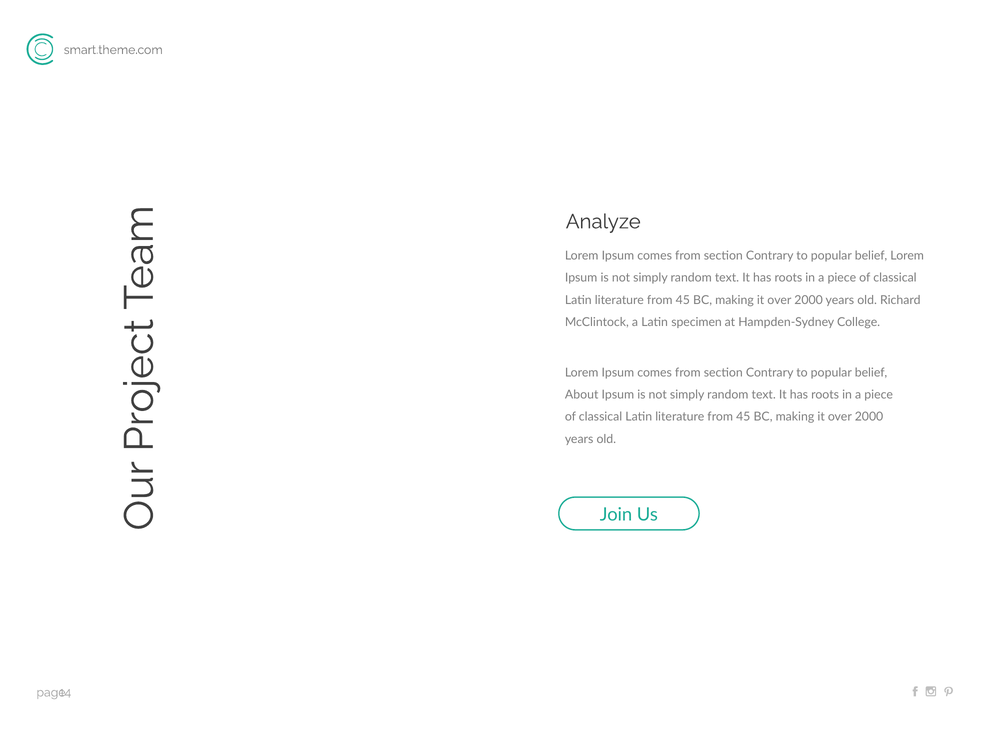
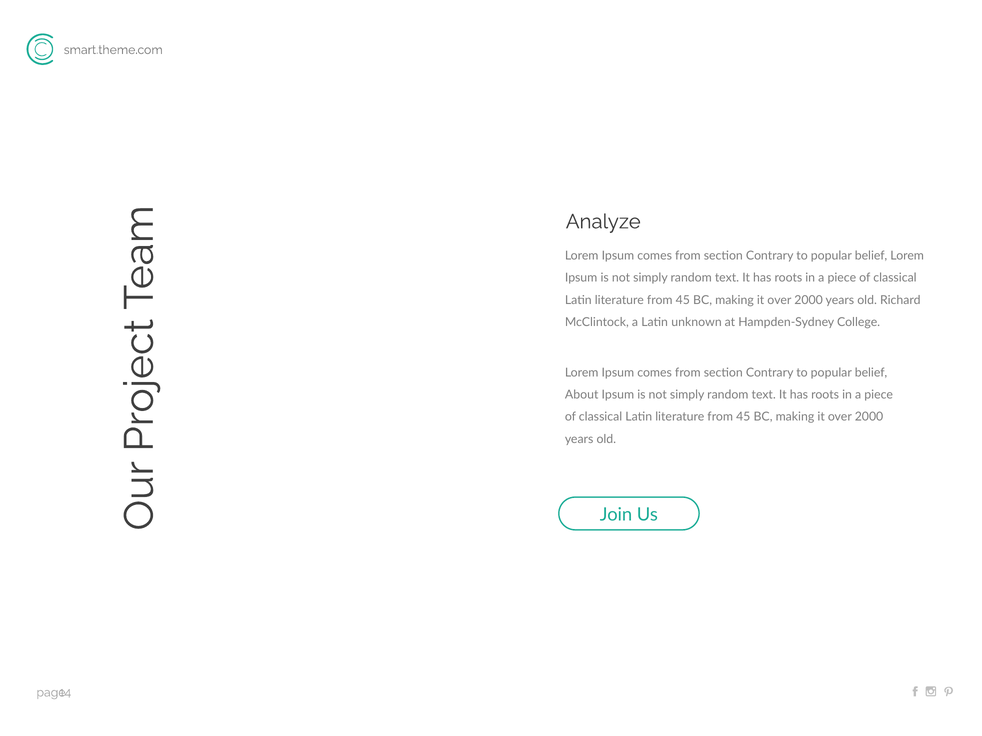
specimen: specimen -> unknown
